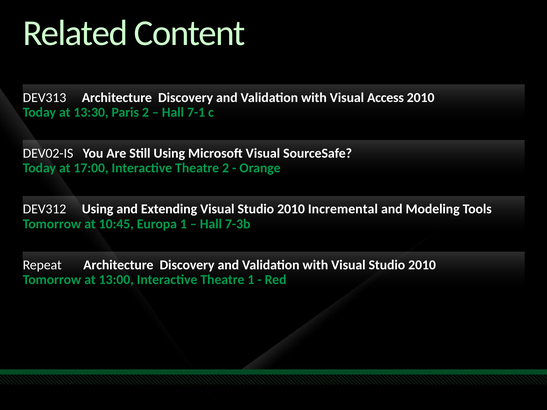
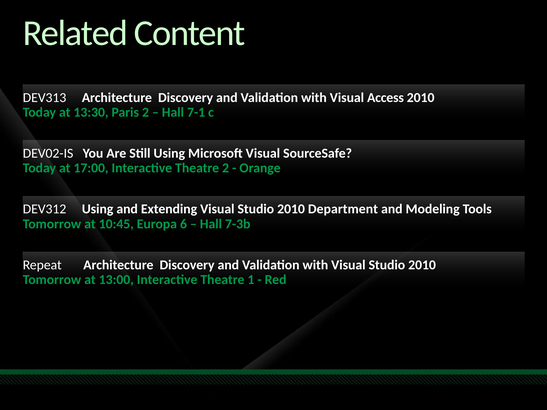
Incremental: Incremental -> Department
Europa 1: 1 -> 6
